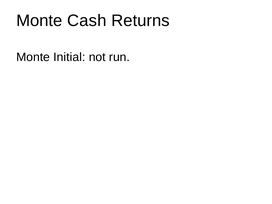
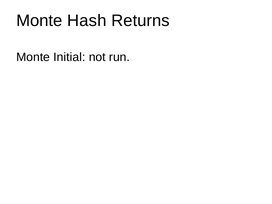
Cash: Cash -> Hash
